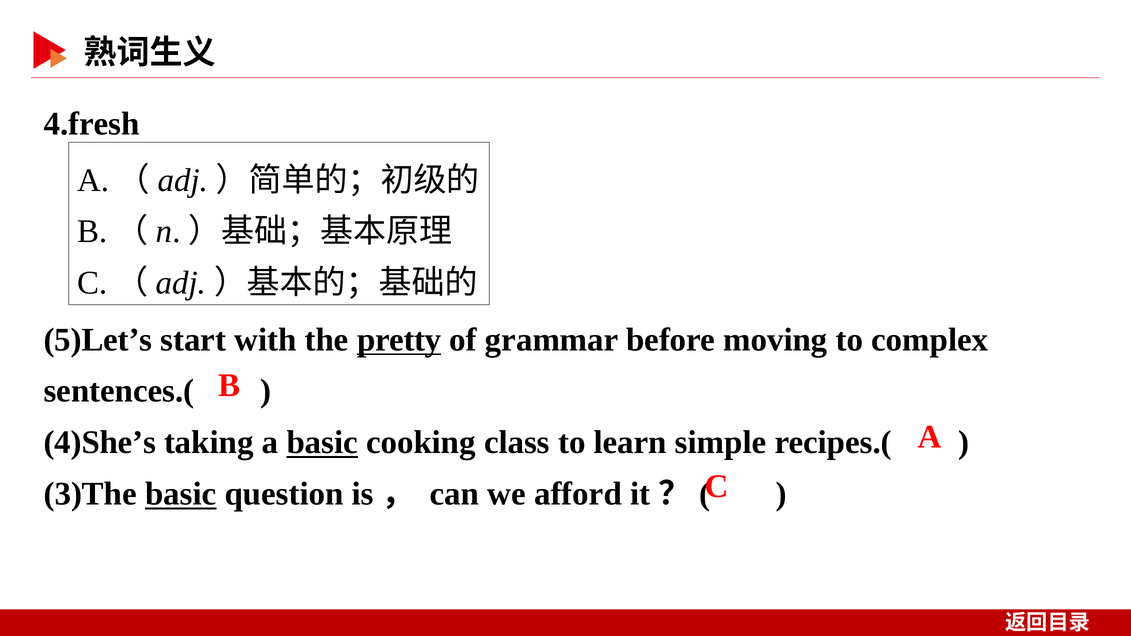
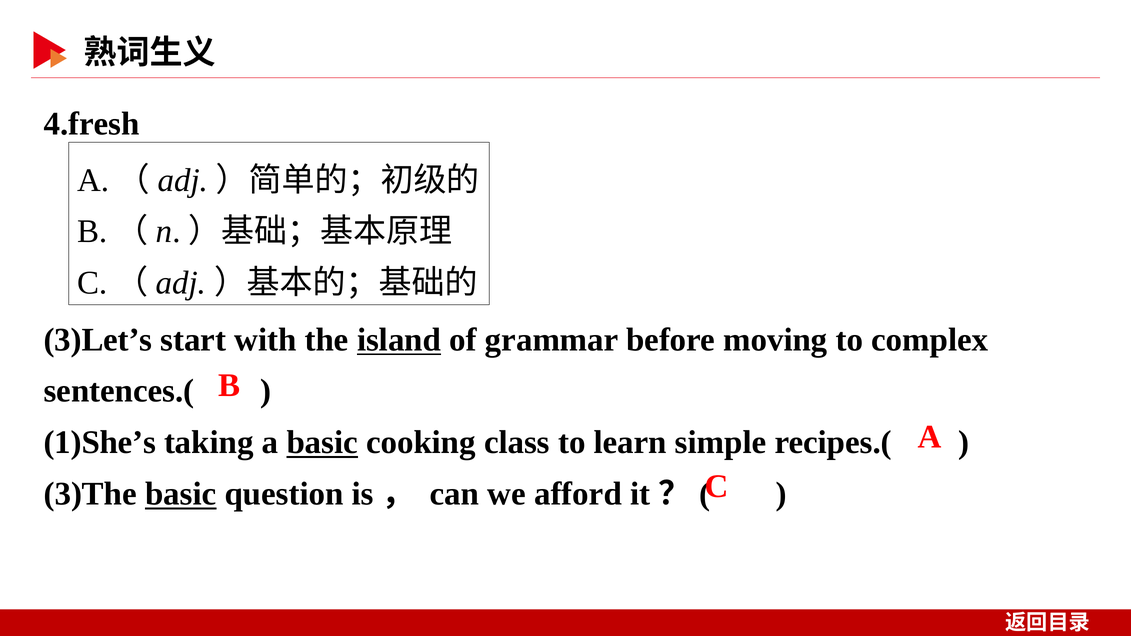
5)Let’s: 5)Let’s -> 3)Let’s
pretty: pretty -> island
4)She’s: 4)She’s -> 1)She’s
